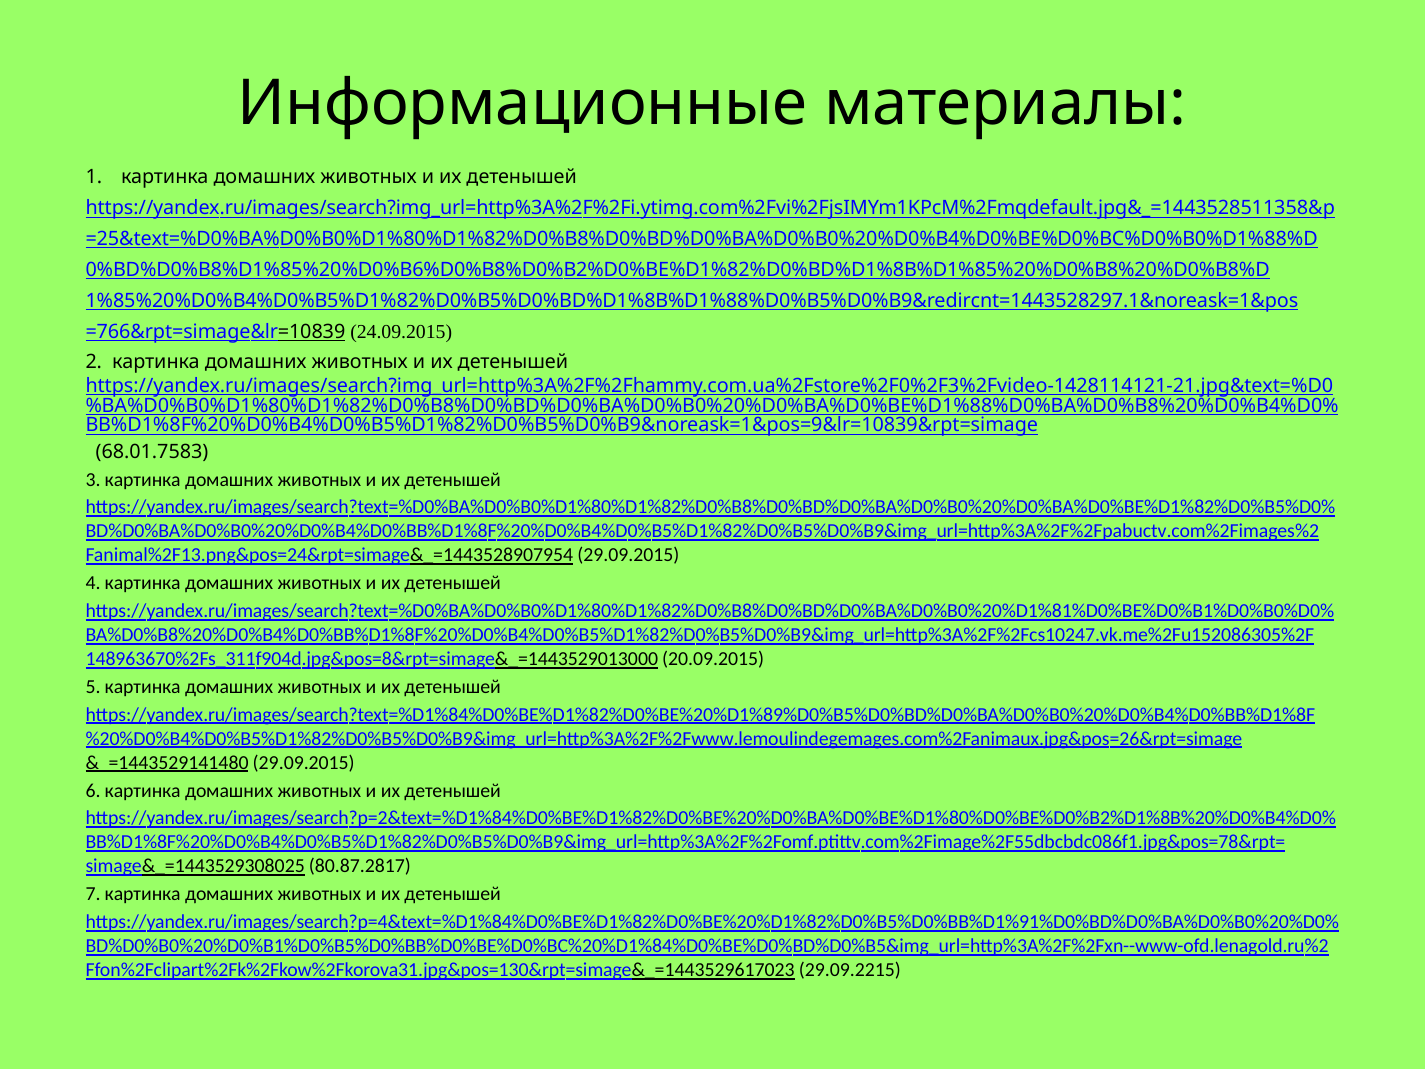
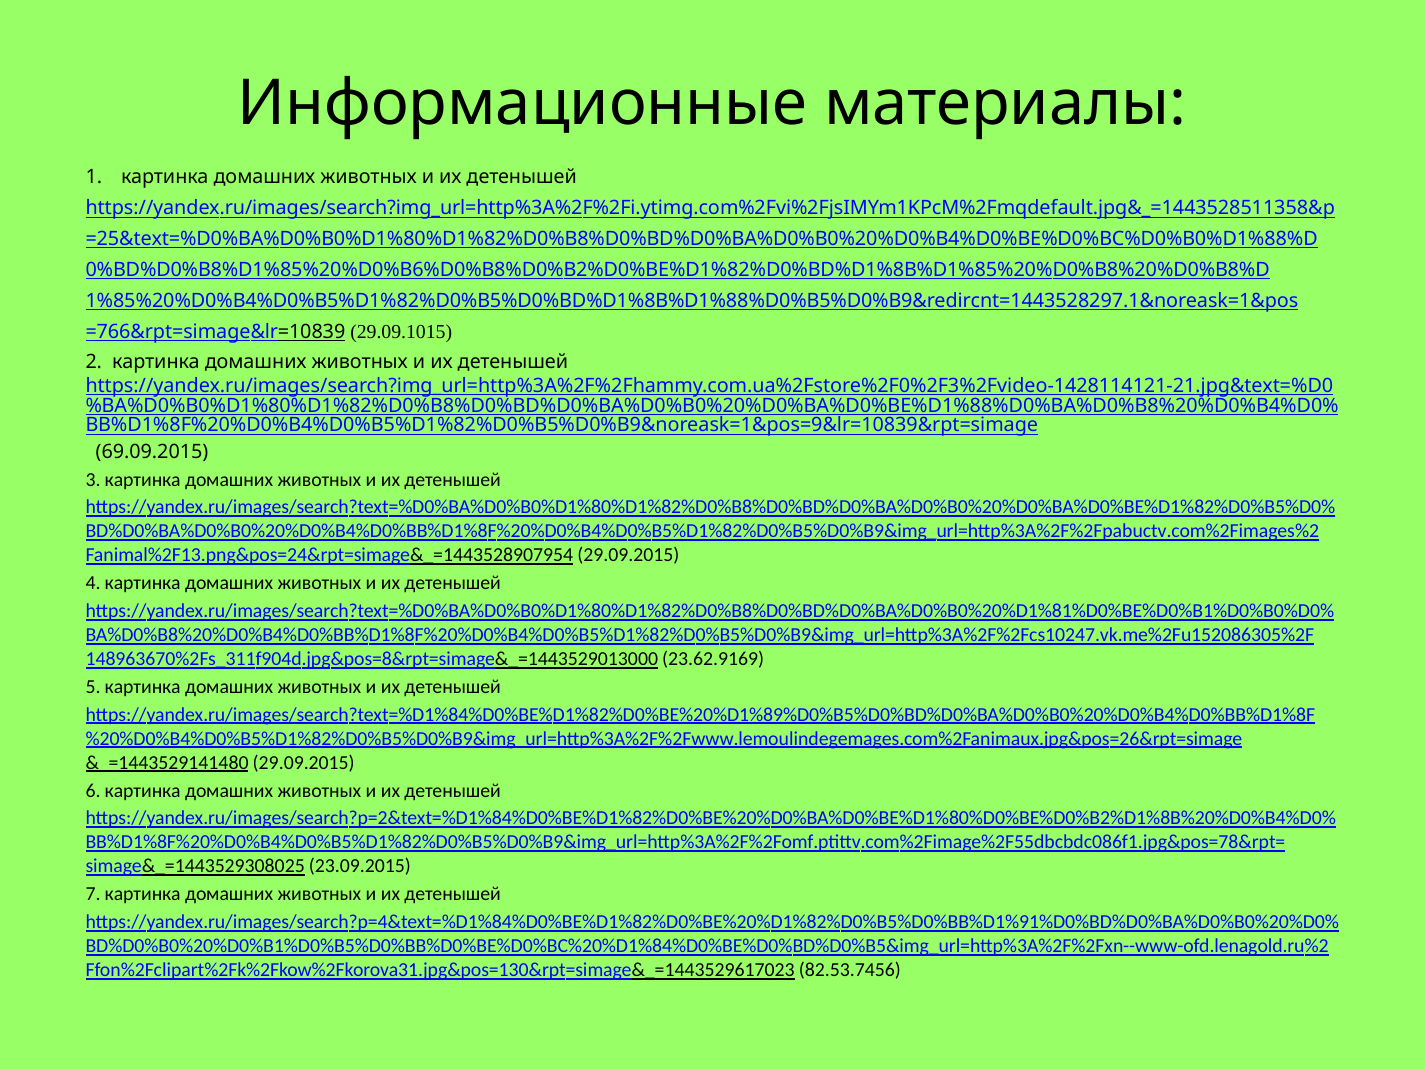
24.09.2015: 24.09.2015 -> 29.09.1015
68.01.7583: 68.01.7583 -> 69.09.2015
20.09.2015: 20.09.2015 -> 23.62.9169
80.87.2817: 80.87.2817 -> 23.09.2015
29.09.2215: 29.09.2215 -> 82.53.7456
